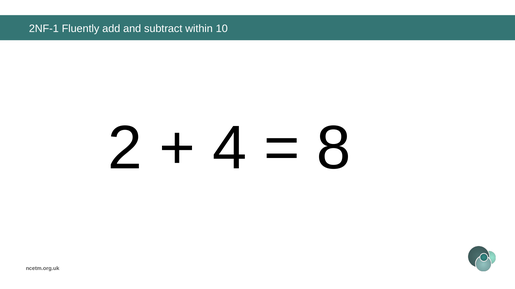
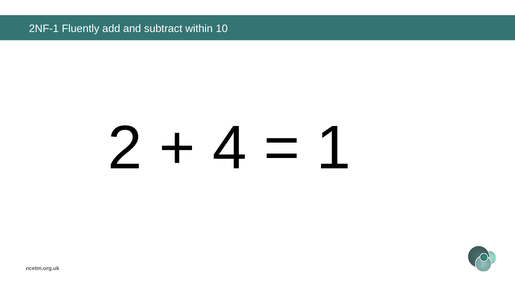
8: 8 -> 1
